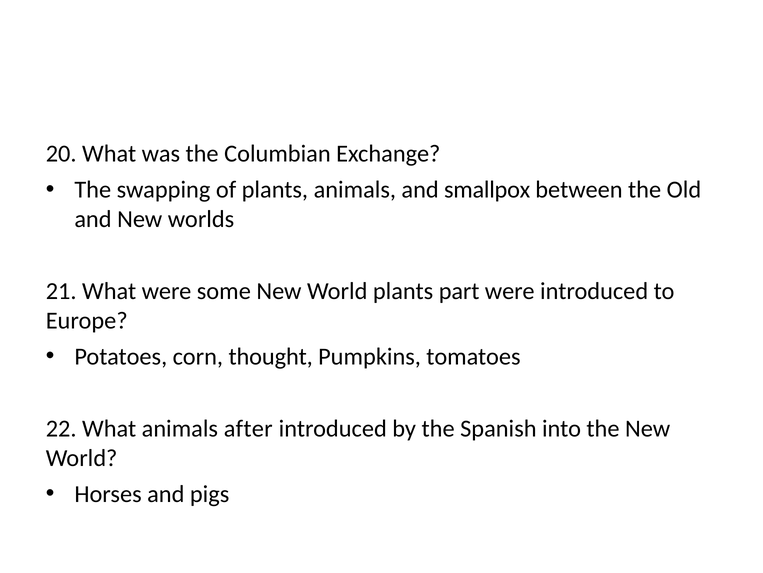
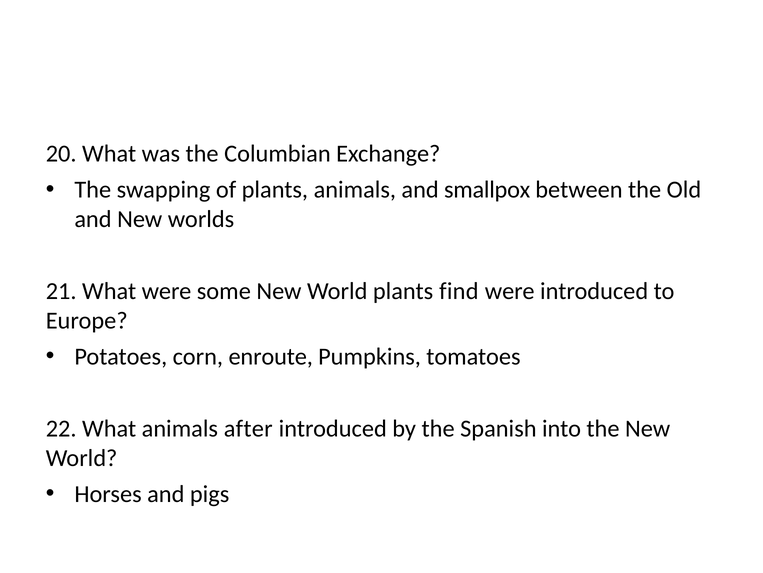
part: part -> find
thought: thought -> enroute
